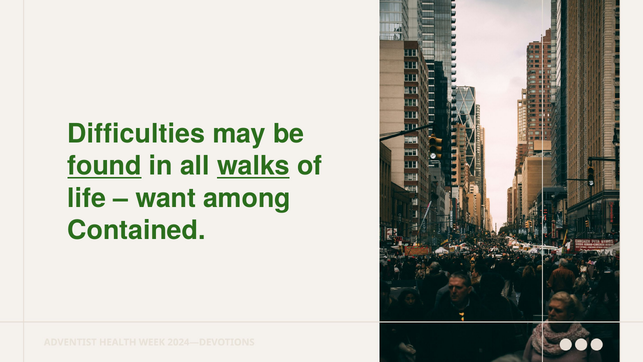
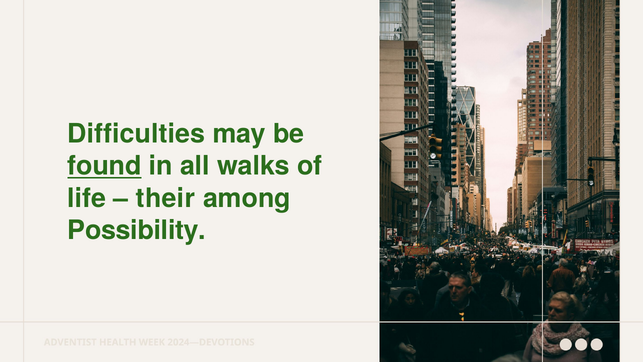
walks underline: present -> none
want: want -> their
Contained: Contained -> Possibility
